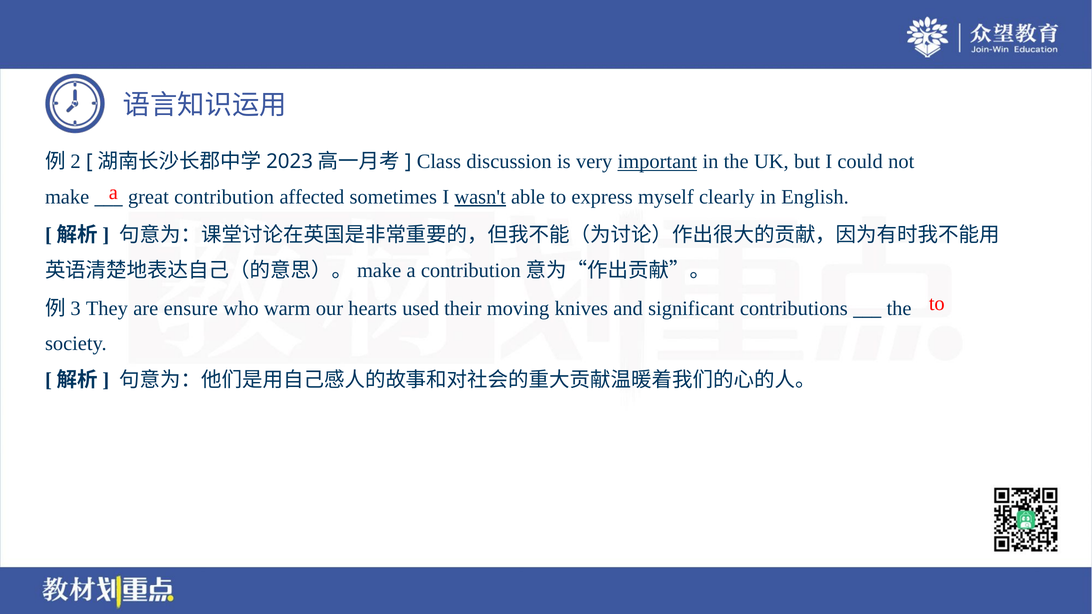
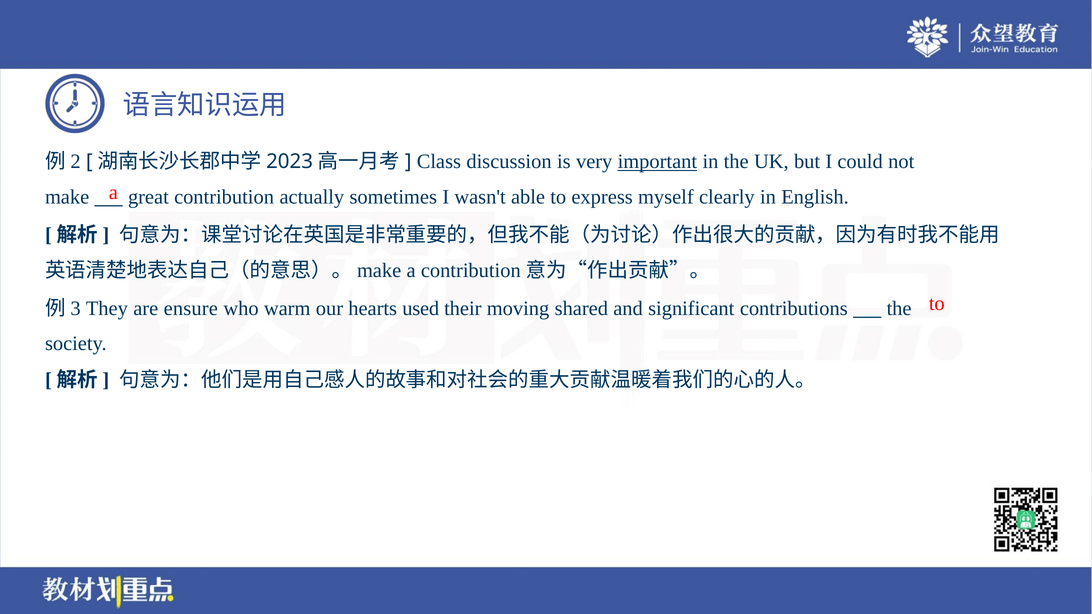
affected: affected -> actually
wasn't underline: present -> none
knives: knives -> shared
